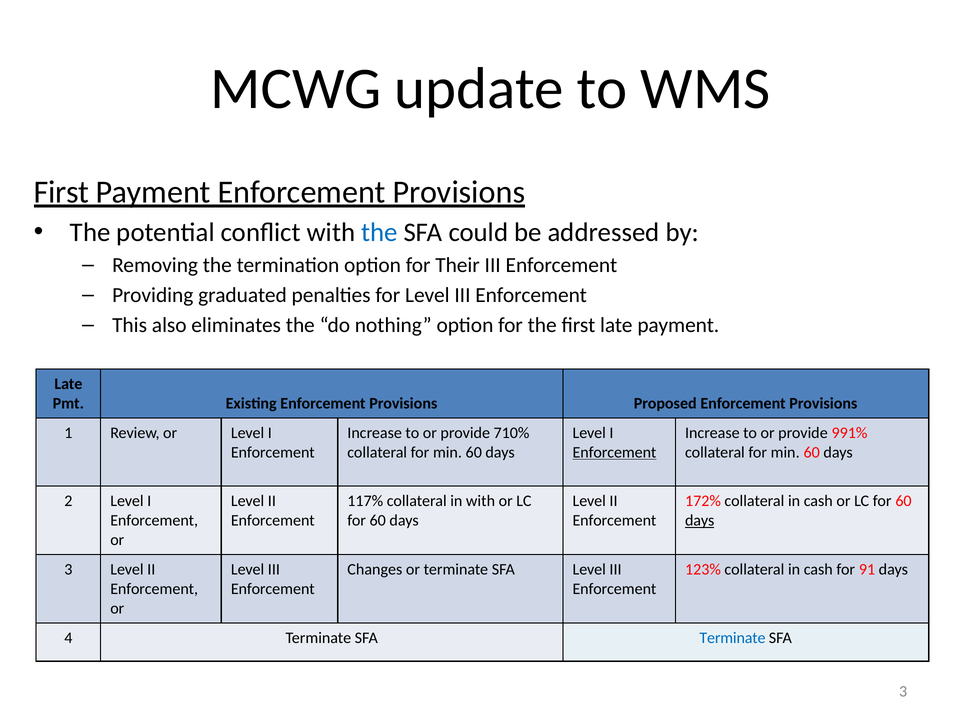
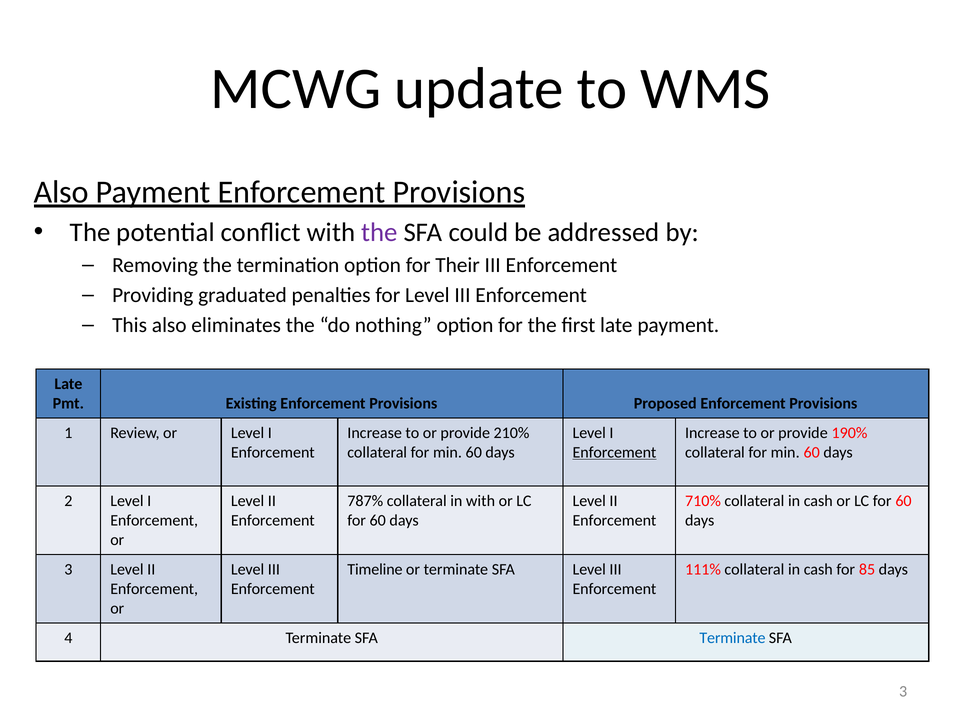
First at (61, 192): First -> Also
the at (379, 232) colour: blue -> purple
710%: 710% -> 210%
991%: 991% -> 190%
117%: 117% -> 787%
172%: 172% -> 710%
days at (700, 520) underline: present -> none
Changes: Changes -> Timeline
123%: 123% -> 111%
91: 91 -> 85
